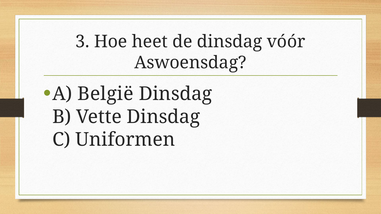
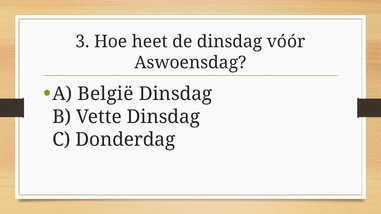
Uniformen: Uniformen -> Donderdag
